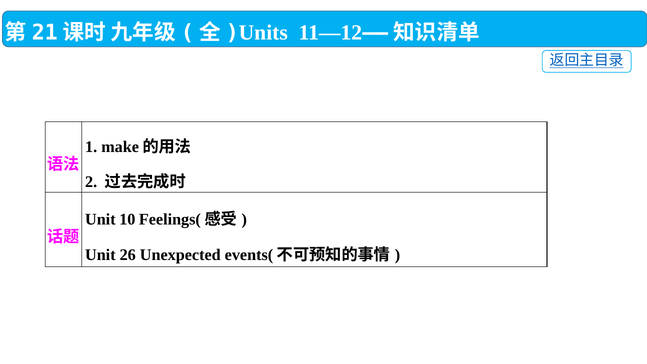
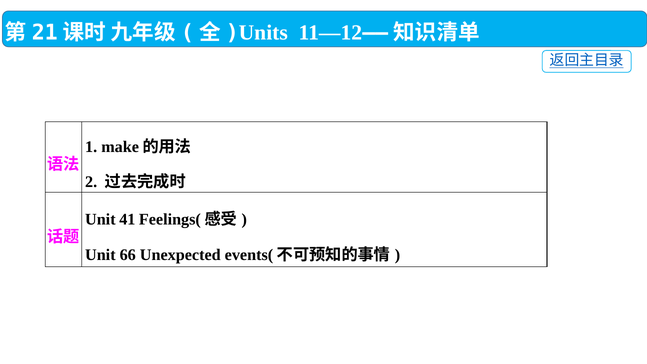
10: 10 -> 41
26: 26 -> 66
